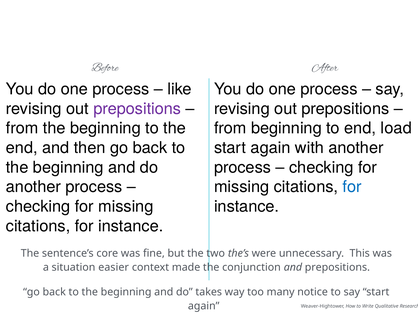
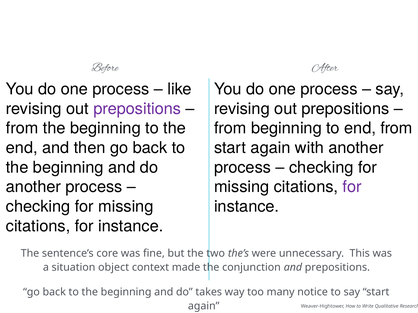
end load: load -> from
for at (352, 187) colour: blue -> purple
easier: easier -> object
